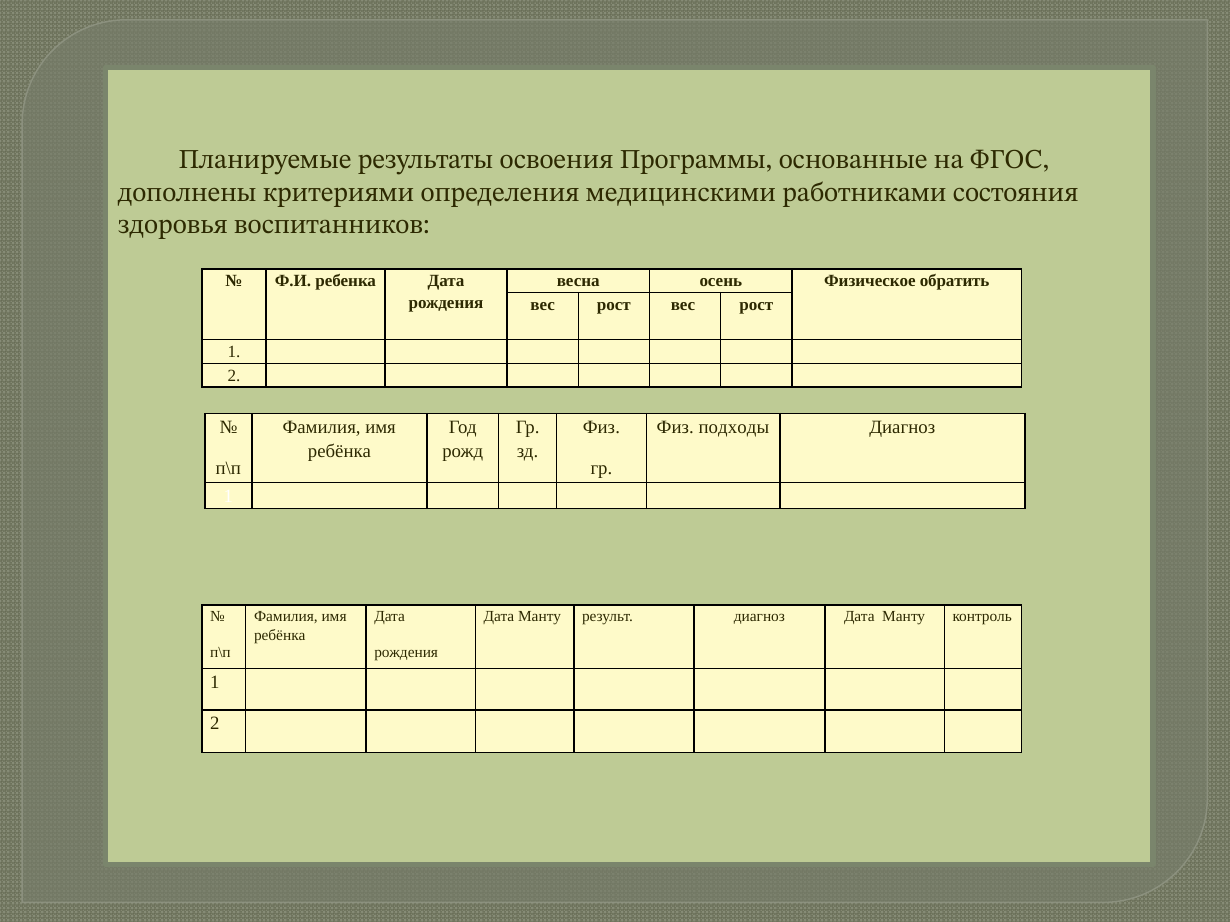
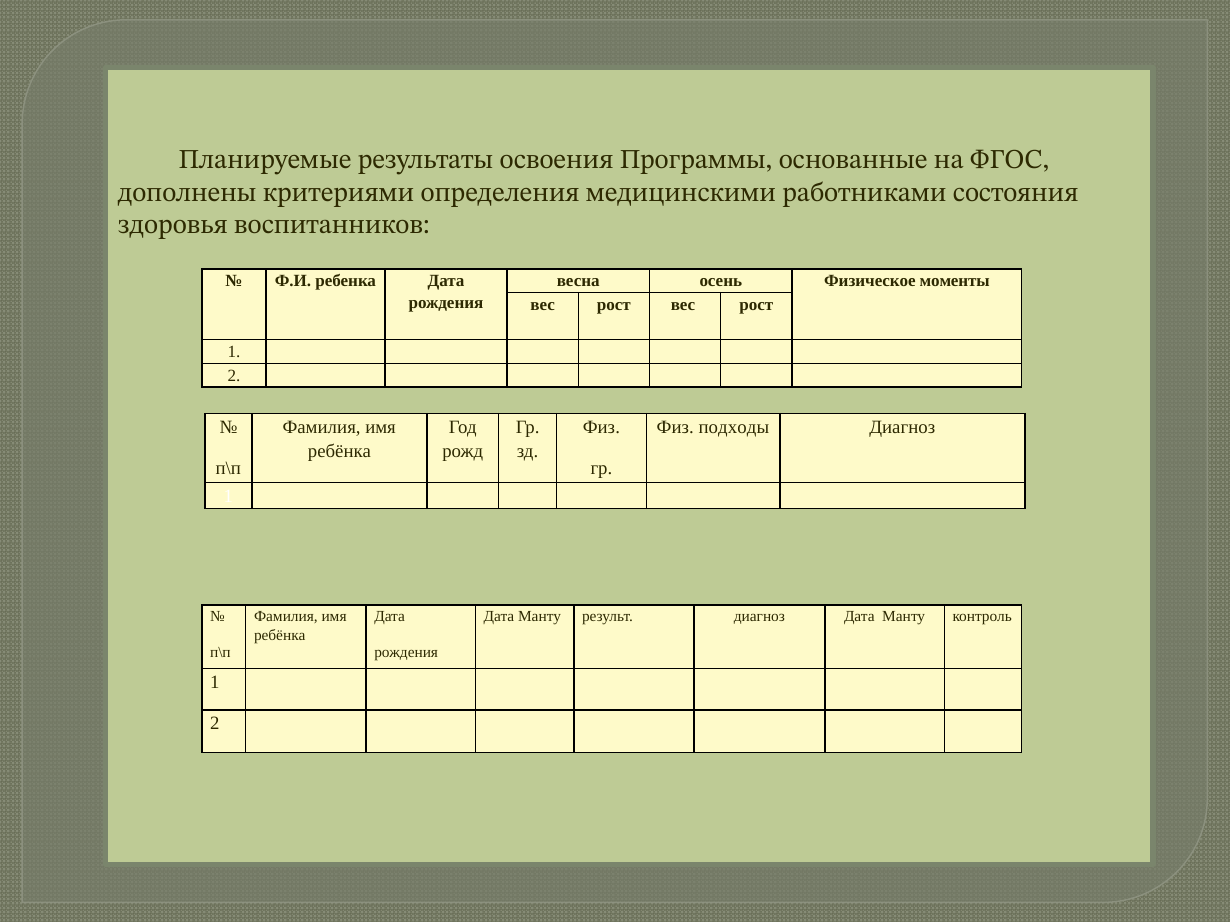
обратить: обратить -> моменты
